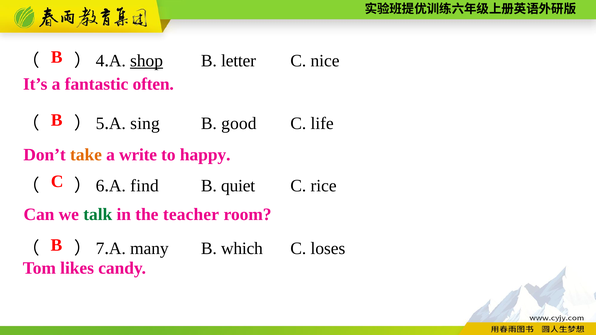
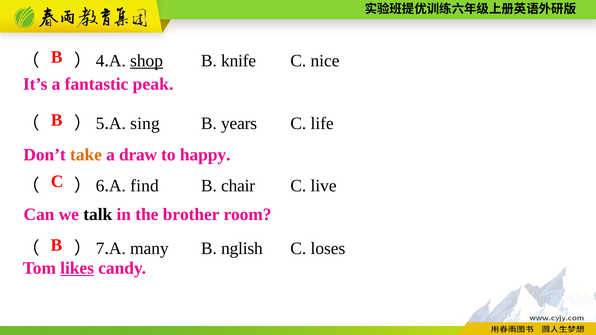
letter: letter -> knife
often: often -> peak
good: good -> years
write: write -> draw
quiet: quiet -> chair
rice: rice -> live
talk colour: green -> black
teacher: teacher -> brother
which: which -> nglish
likes underline: none -> present
